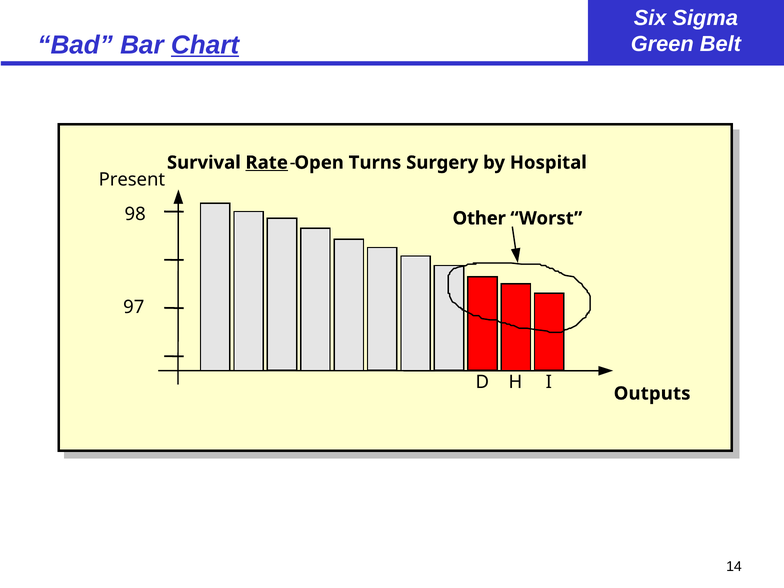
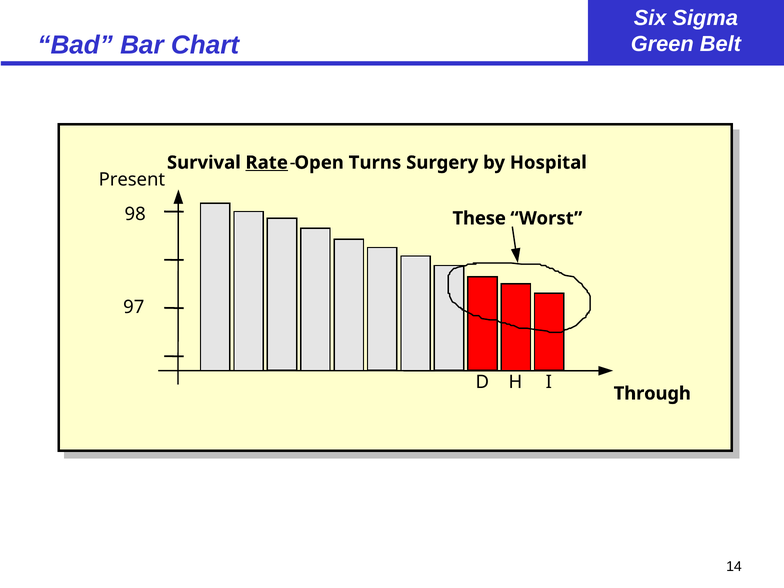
Chart underline: present -> none
Other: Other -> These
Outputs: Outputs -> Through
